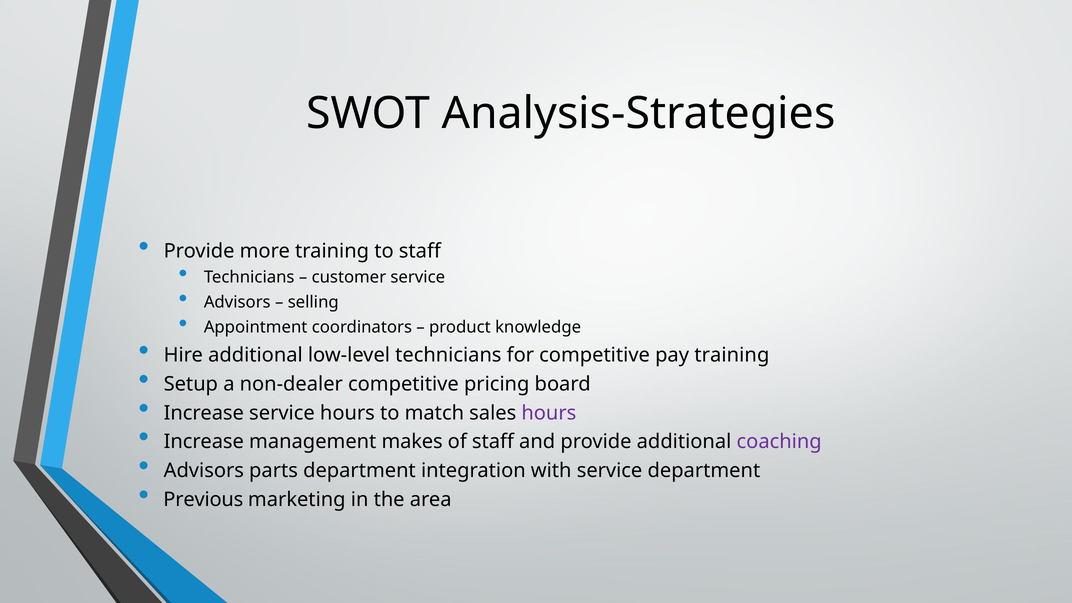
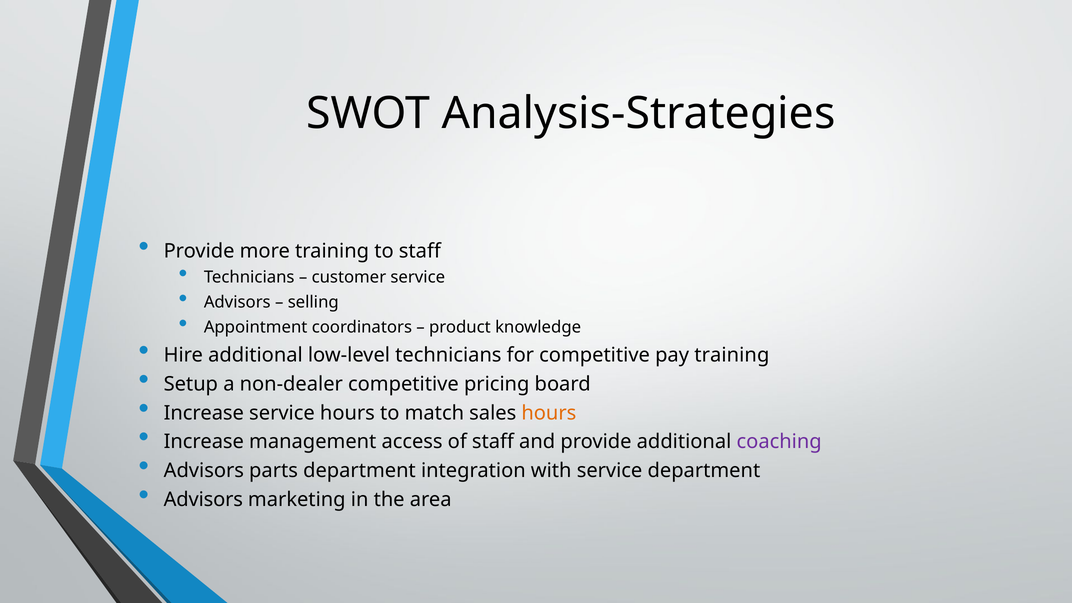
hours at (549, 413) colour: purple -> orange
makes: makes -> access
Previous at (203, 500): Previous -> Advisors
